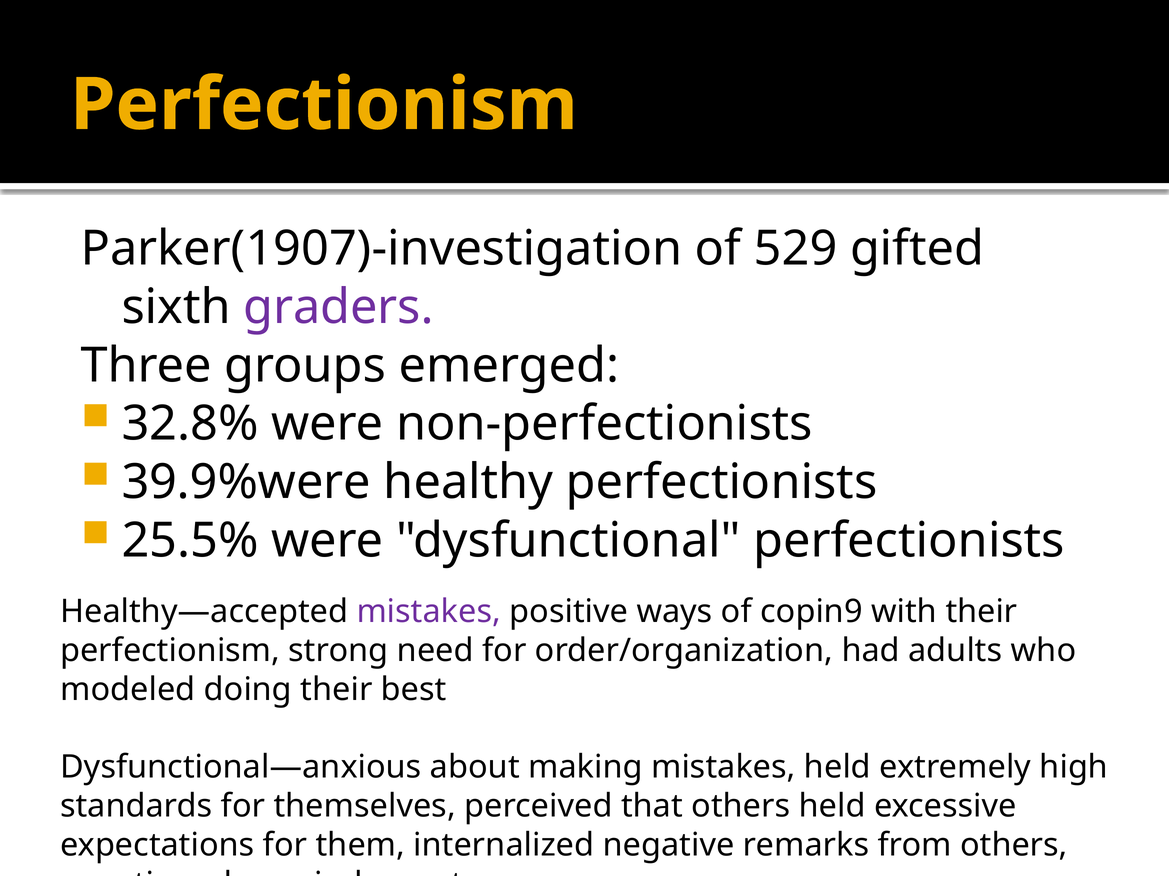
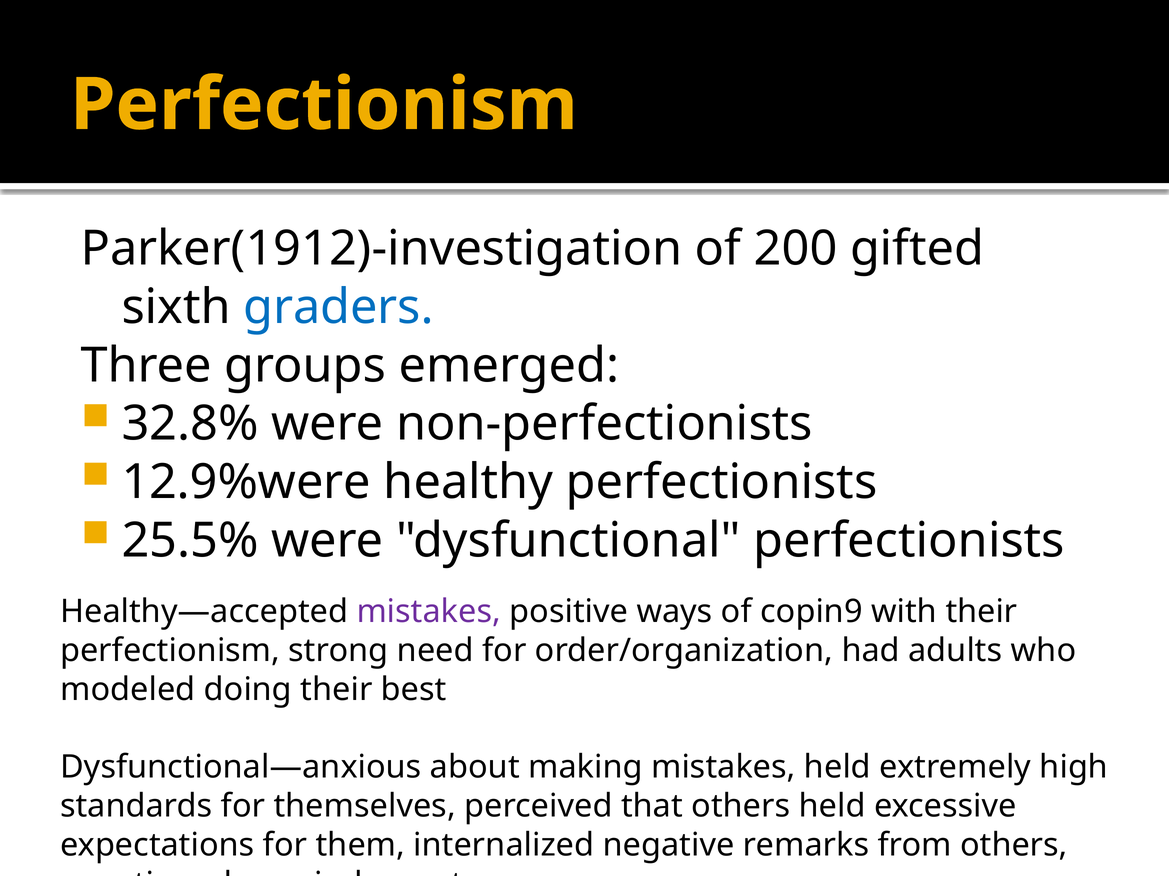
Parker(1907)-investigation: Parker(1907)-investigation -> Parker(1912)-investigation
529: 529 -> 200
graders colour: purple -> blue
39.9%were: 39.9%were -> 12.9%were
